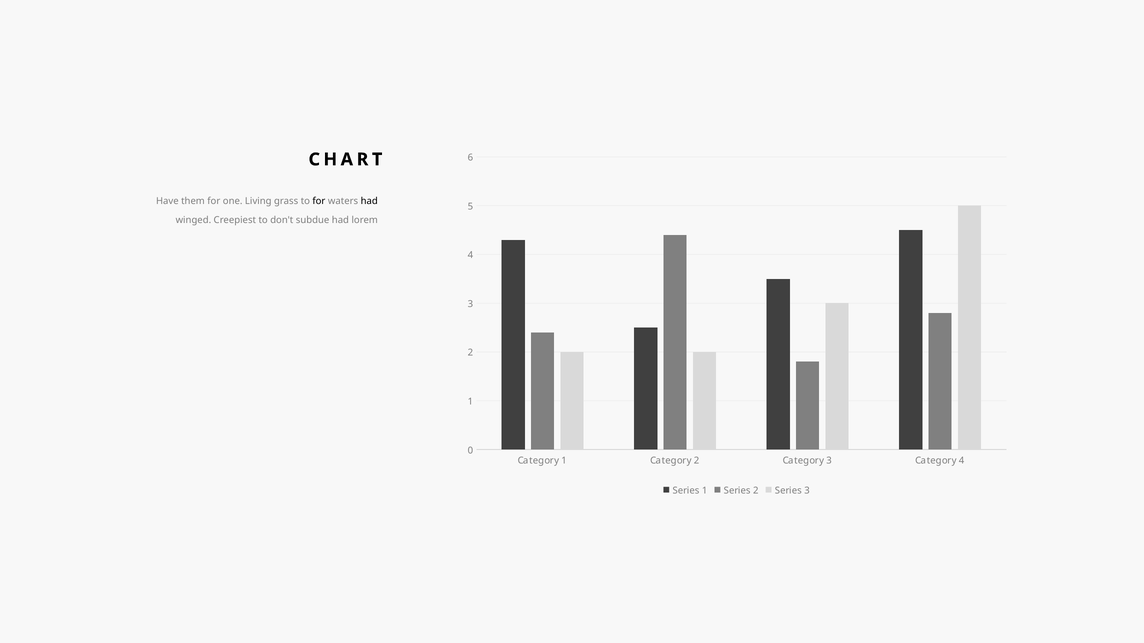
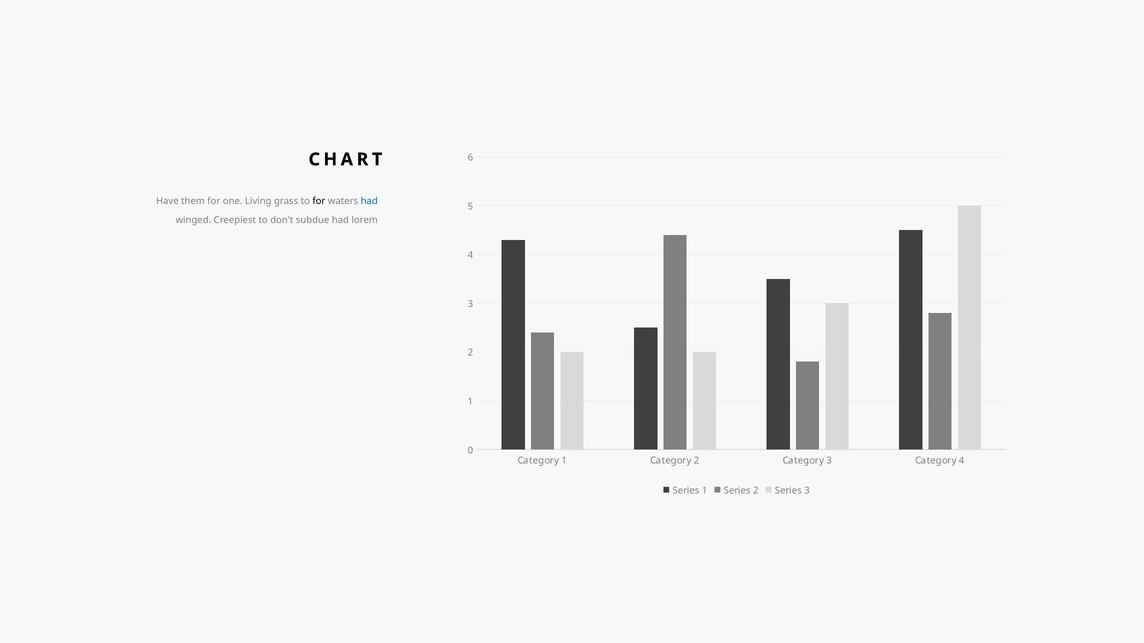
had at (369, 201) colour: black -> blue
